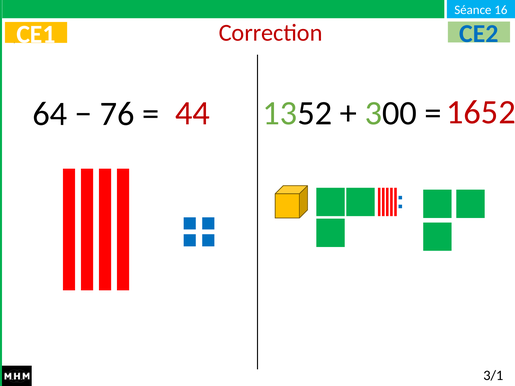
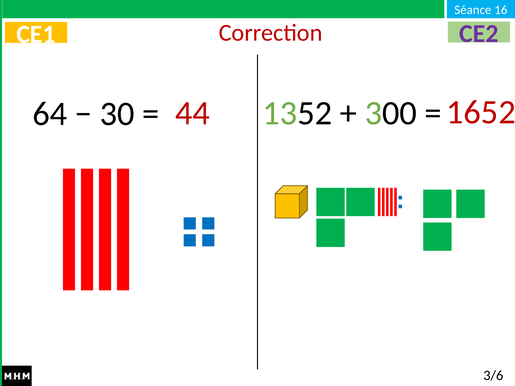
CE2 colour: blue -> purple
76: 76 -> 30
3/1: 3/1 -> 3/6
